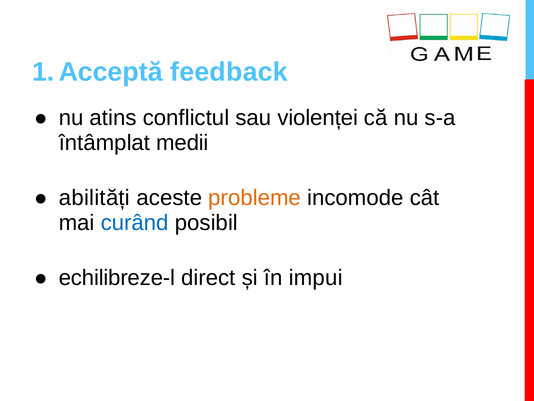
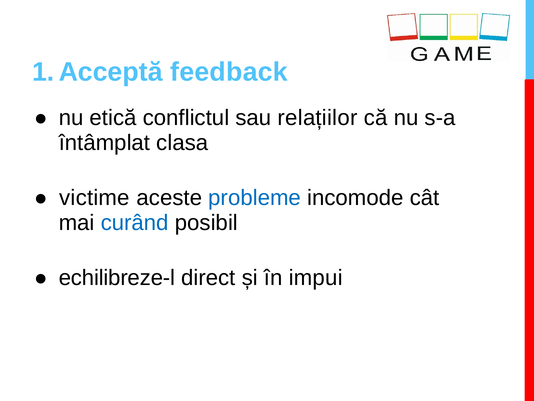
atins: atins -> etică
violenței: violenței -> relațiilor
medii: medii -> clasa
abilități: abilități -> victime
probleme colour: orange -> blue
